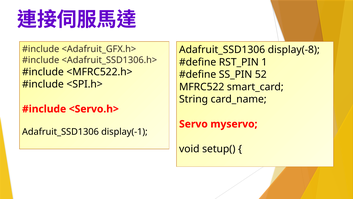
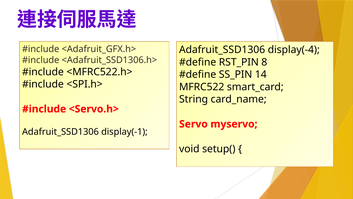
display(-8: display(-8 -> display(-4
1: 1 -> 8
52: 52 -> 14
